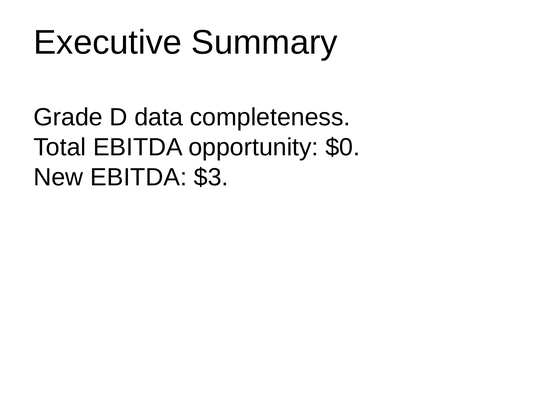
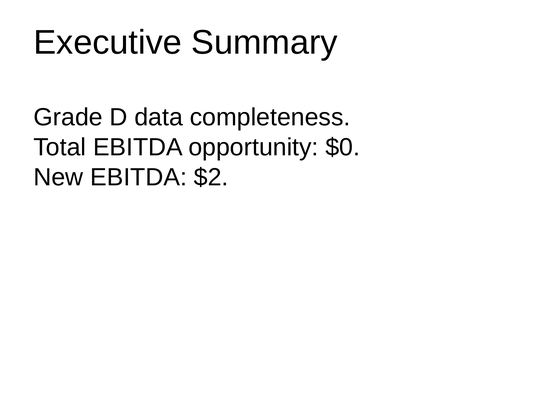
$3: $3 -> $2
